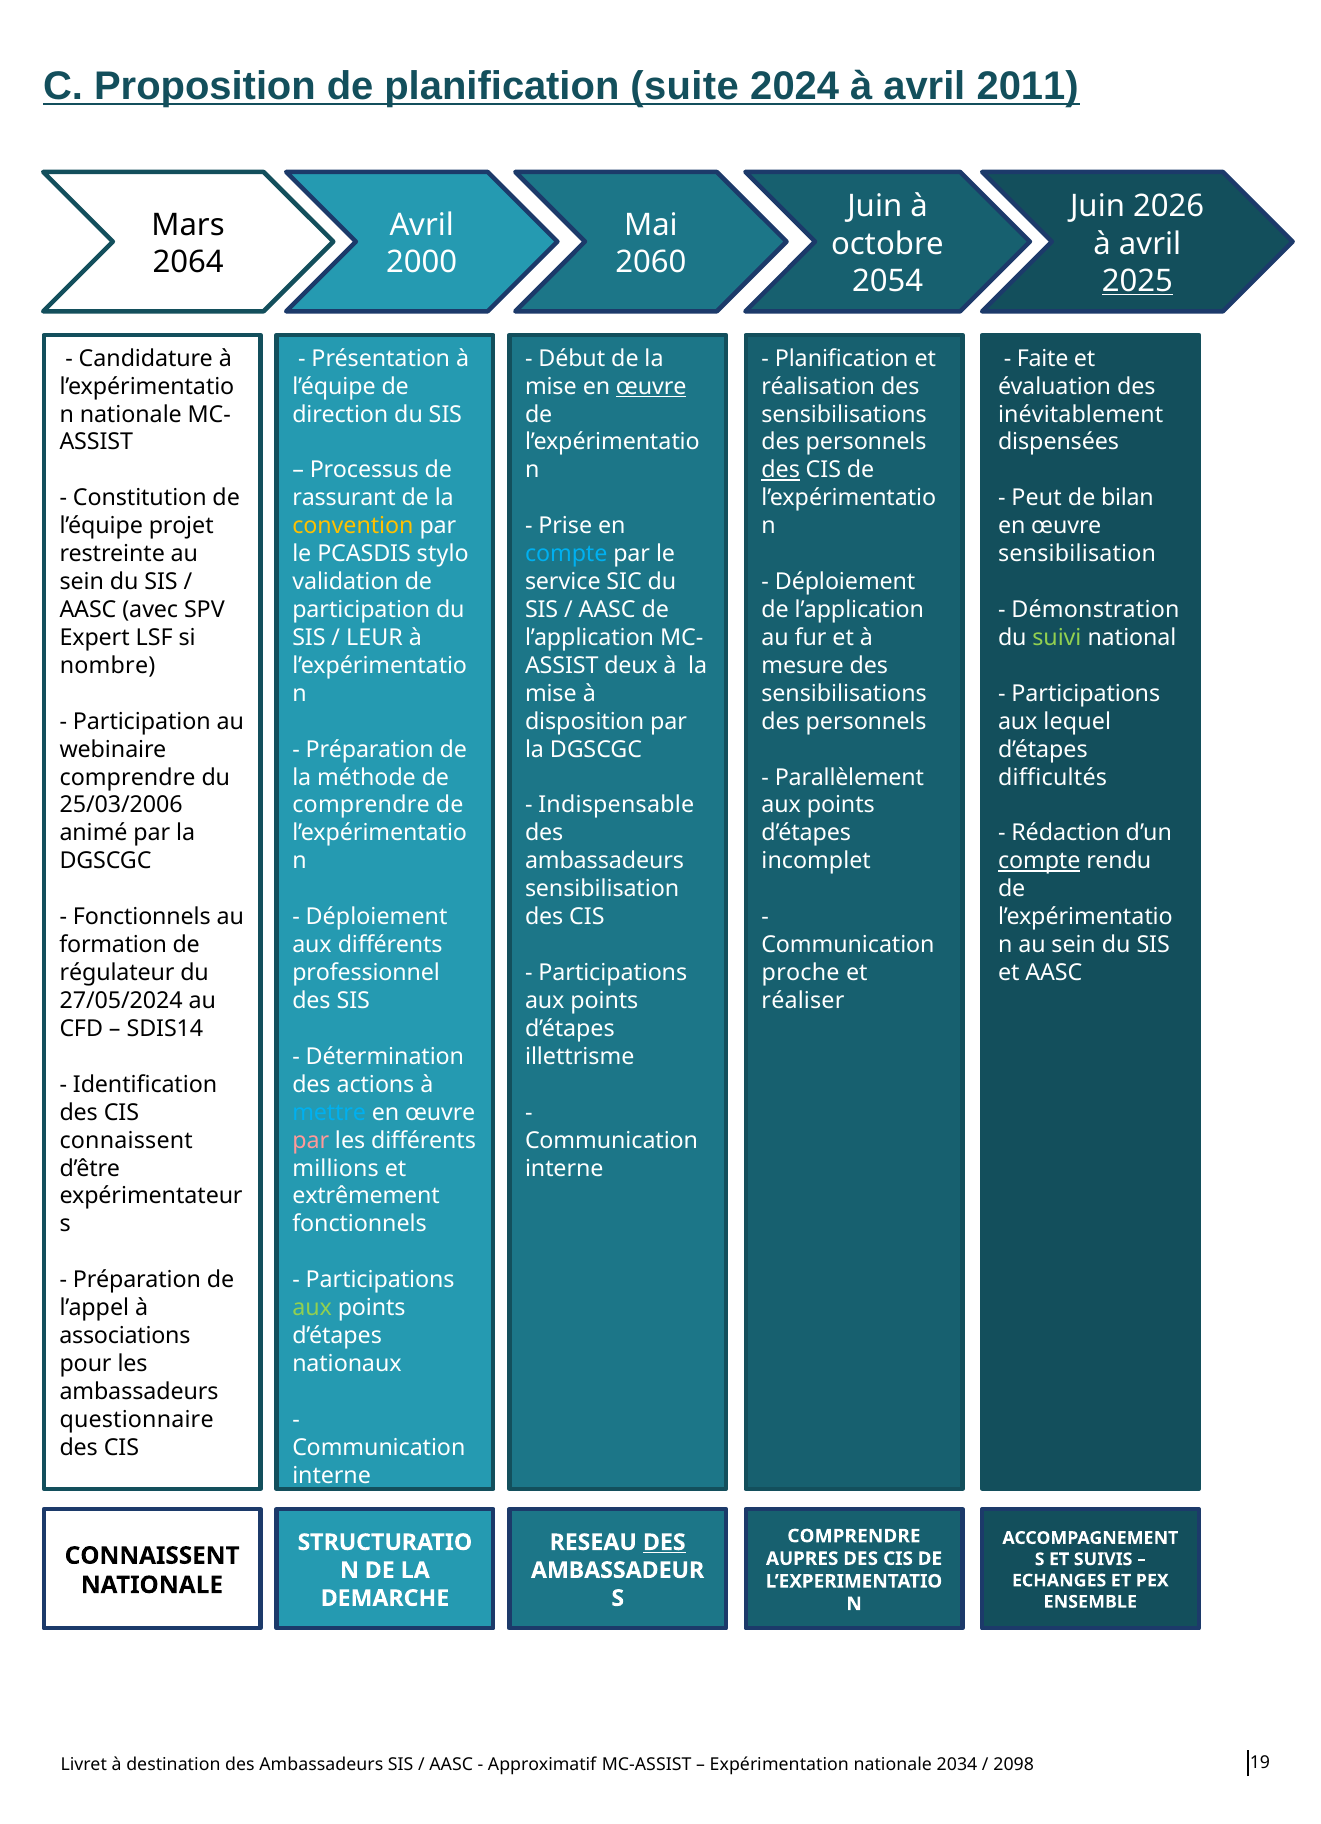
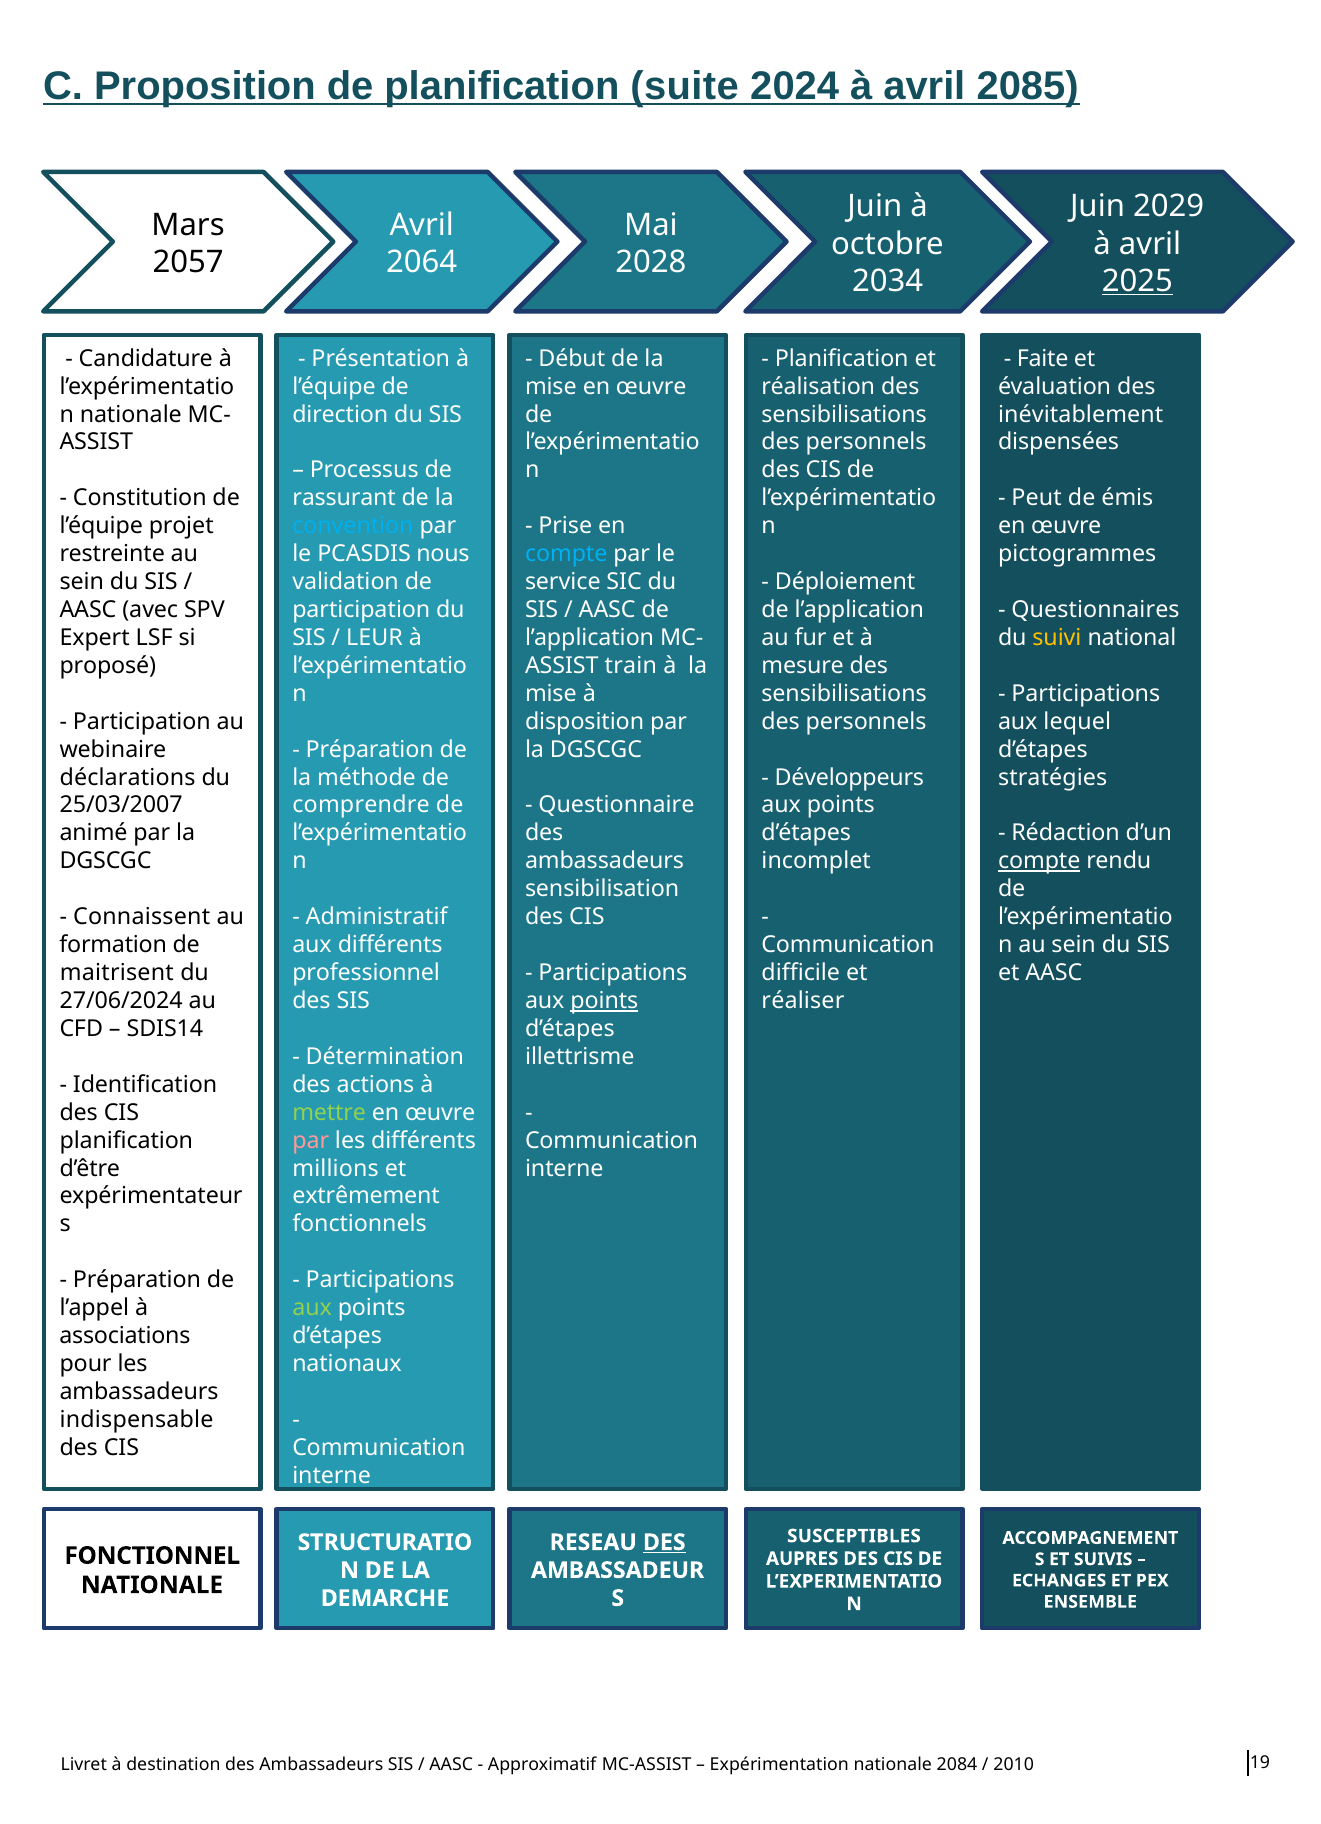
2011: 2011 -> 2085
2026: 2026 -> 2029
2064: 2064 -> 2057
2000: 2000 -> 2064
2060: 2060 -> 2028
2054: 2054 -> 2034
œuvre at (651, 386) underline: present -> none
des at (781, 470) underline: present -> none
bilan: bilan -> émis
convention colour: yellow -> light blue
stylo: stylo -> nous
sensibilisation at (1077, 554): sensibilisation -> pictogrammes
Démonstration: Démonstration -> Questionnaires
suivi colour: light green -> yellow
nombre: nombre -> proposé
deux: deux -> train
comprendre at (128, 777): comprendre -> déclarations
Parallèlement: Parallèlement -> Développeurs
difficultés: difficultés -> stratégies
25/03/2006: 25/03/2006 -> 25/03/2007
Indispensable: Indispensable -> Questionnaire
Fonctionnels at (142, 917): Fonctionnels -> Connaissent
Déploiement at (377, 917): Déploiement -> Administratif
régulateur: régulateur -> maitrisent
proche: proche -> difficile
27/05/2024: 27/05/2024 -> 27/06/2024
points at (604, 1001) underline: none -> present
mettre colour: light blue -> light green
connaissent at (126, 1141): connaissent -> planification
questionnaire: questionnaire -> indispensable
COMPRENDRE at (854, 1536): COMPRENDRE -> SUSCEPTIBLES
CONNAISSENT at (152, 1556): CONNAISSENT -> FONCTIONNEL
2034: 2034 -> 2084
2098: 2098 -> 2010
